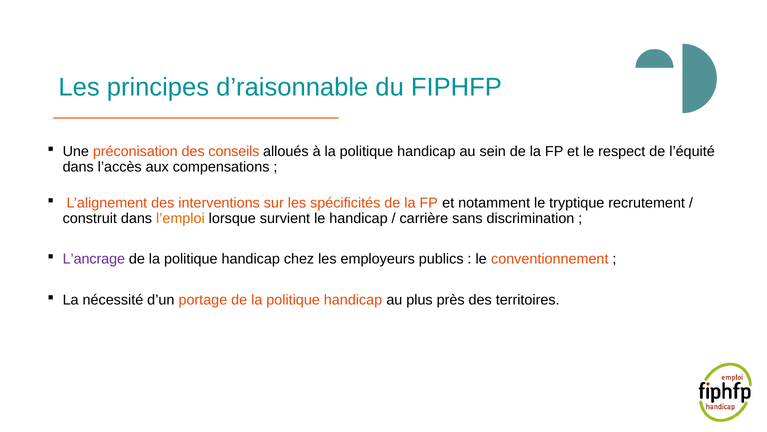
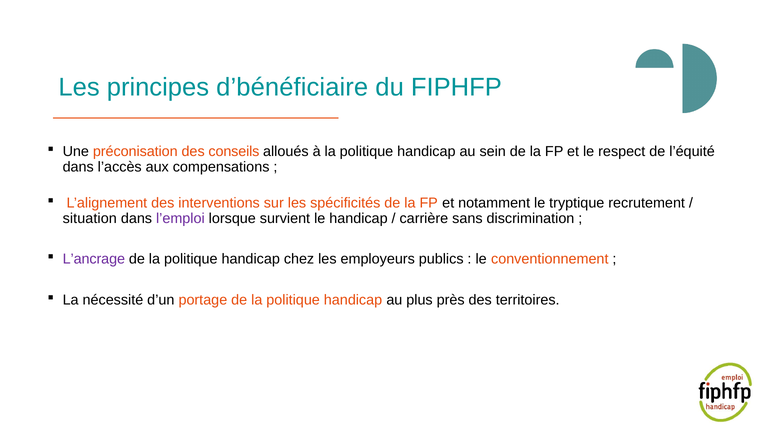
d’raisonnable: d’raisonnable -> d’bénéficiaire
construit: construit -> situation
l’emploi colour: orange -> purple
